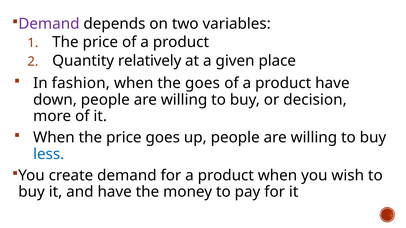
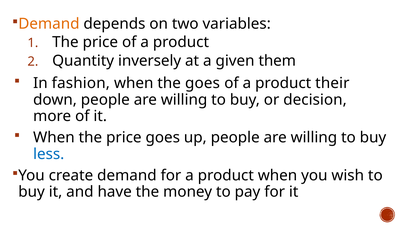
Demand at (49, 24) colour: purple -> orange
relatively: relatively -> inversely
place: place -> them
product have: have -> their
